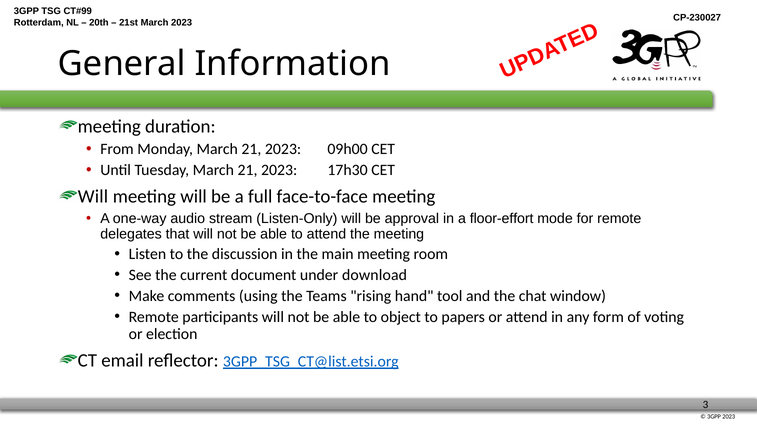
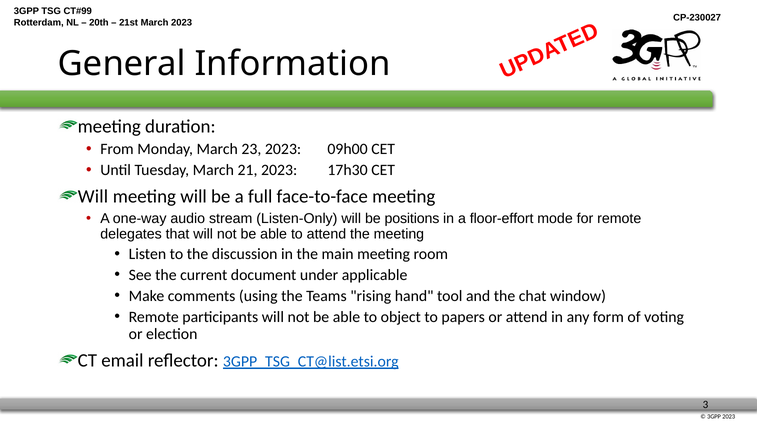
Monday March 21: 21 -> 23
approval: approval -> positions
download: download -> applicable
